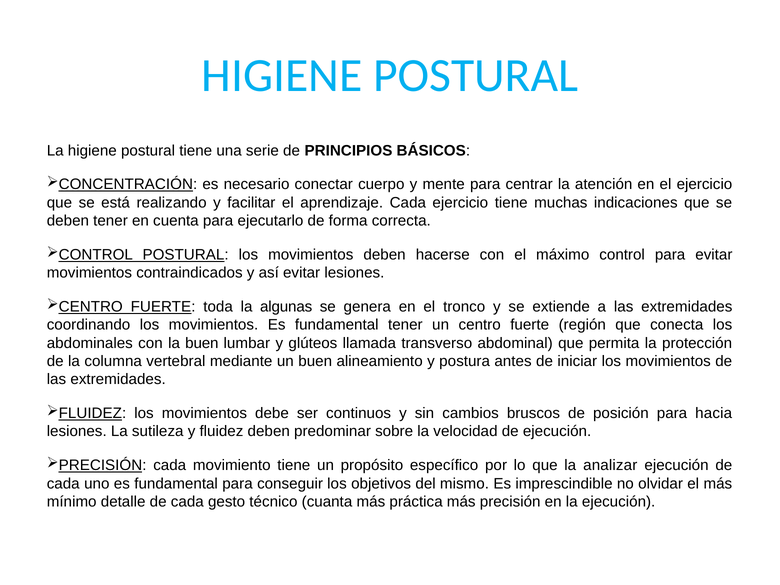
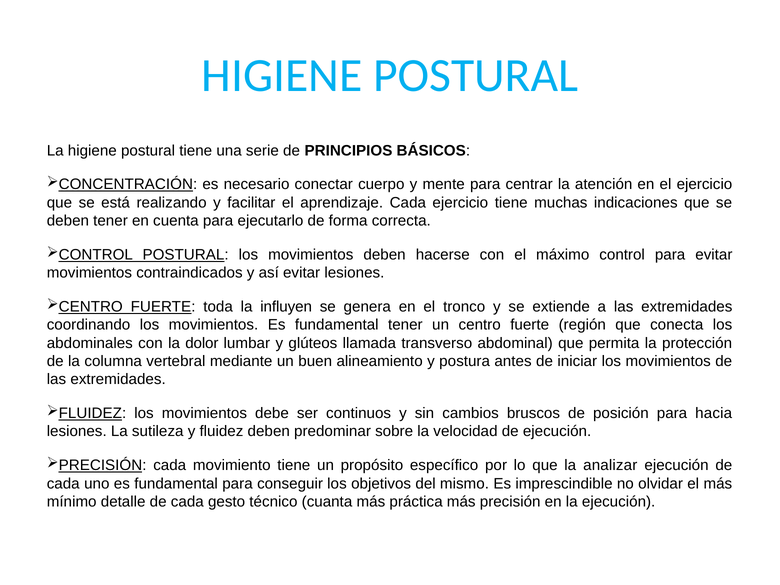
algunas: algunas -> influyen
la buen: buen -> dolor
